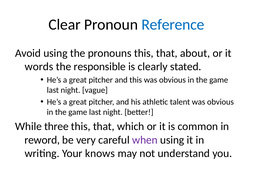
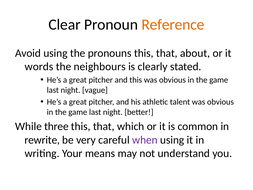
Reference colour: blue -> orange
responsible: responsible -> neighbours
reword: reword -> rewrite
knows: knows -> means
